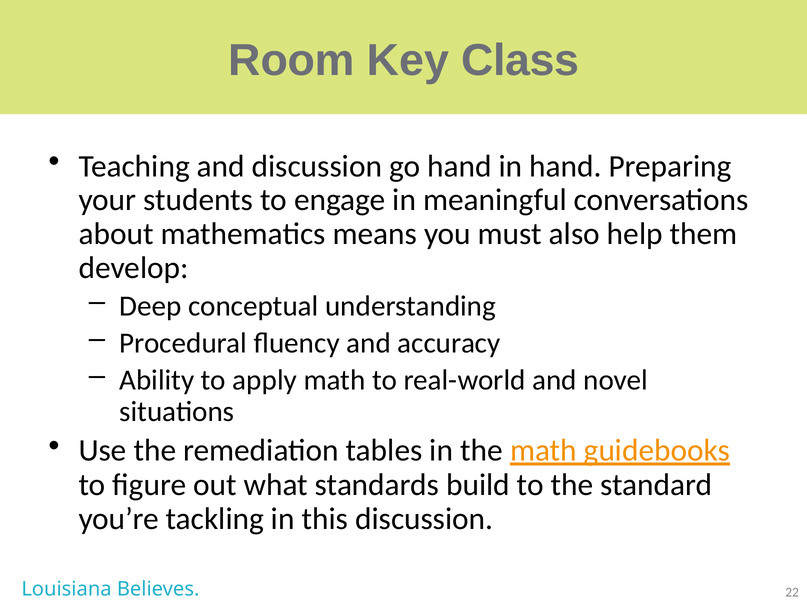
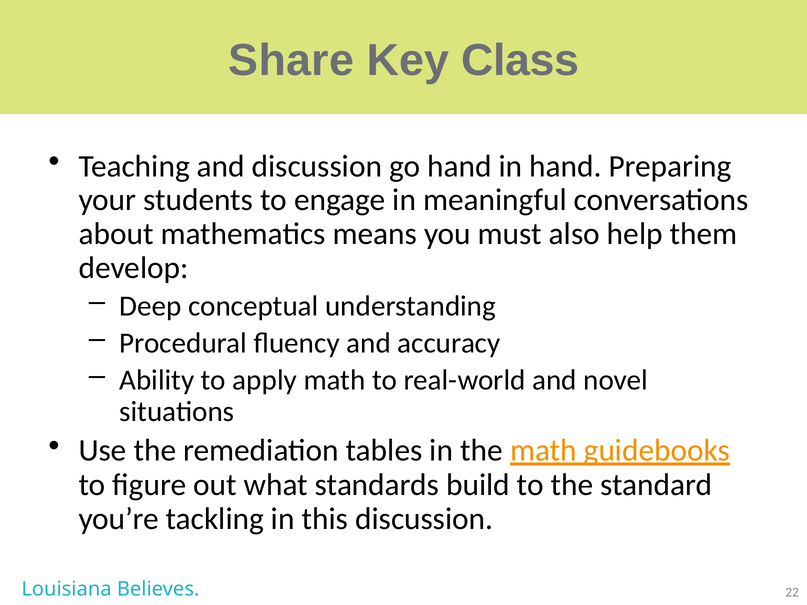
Room: Room -> Share
